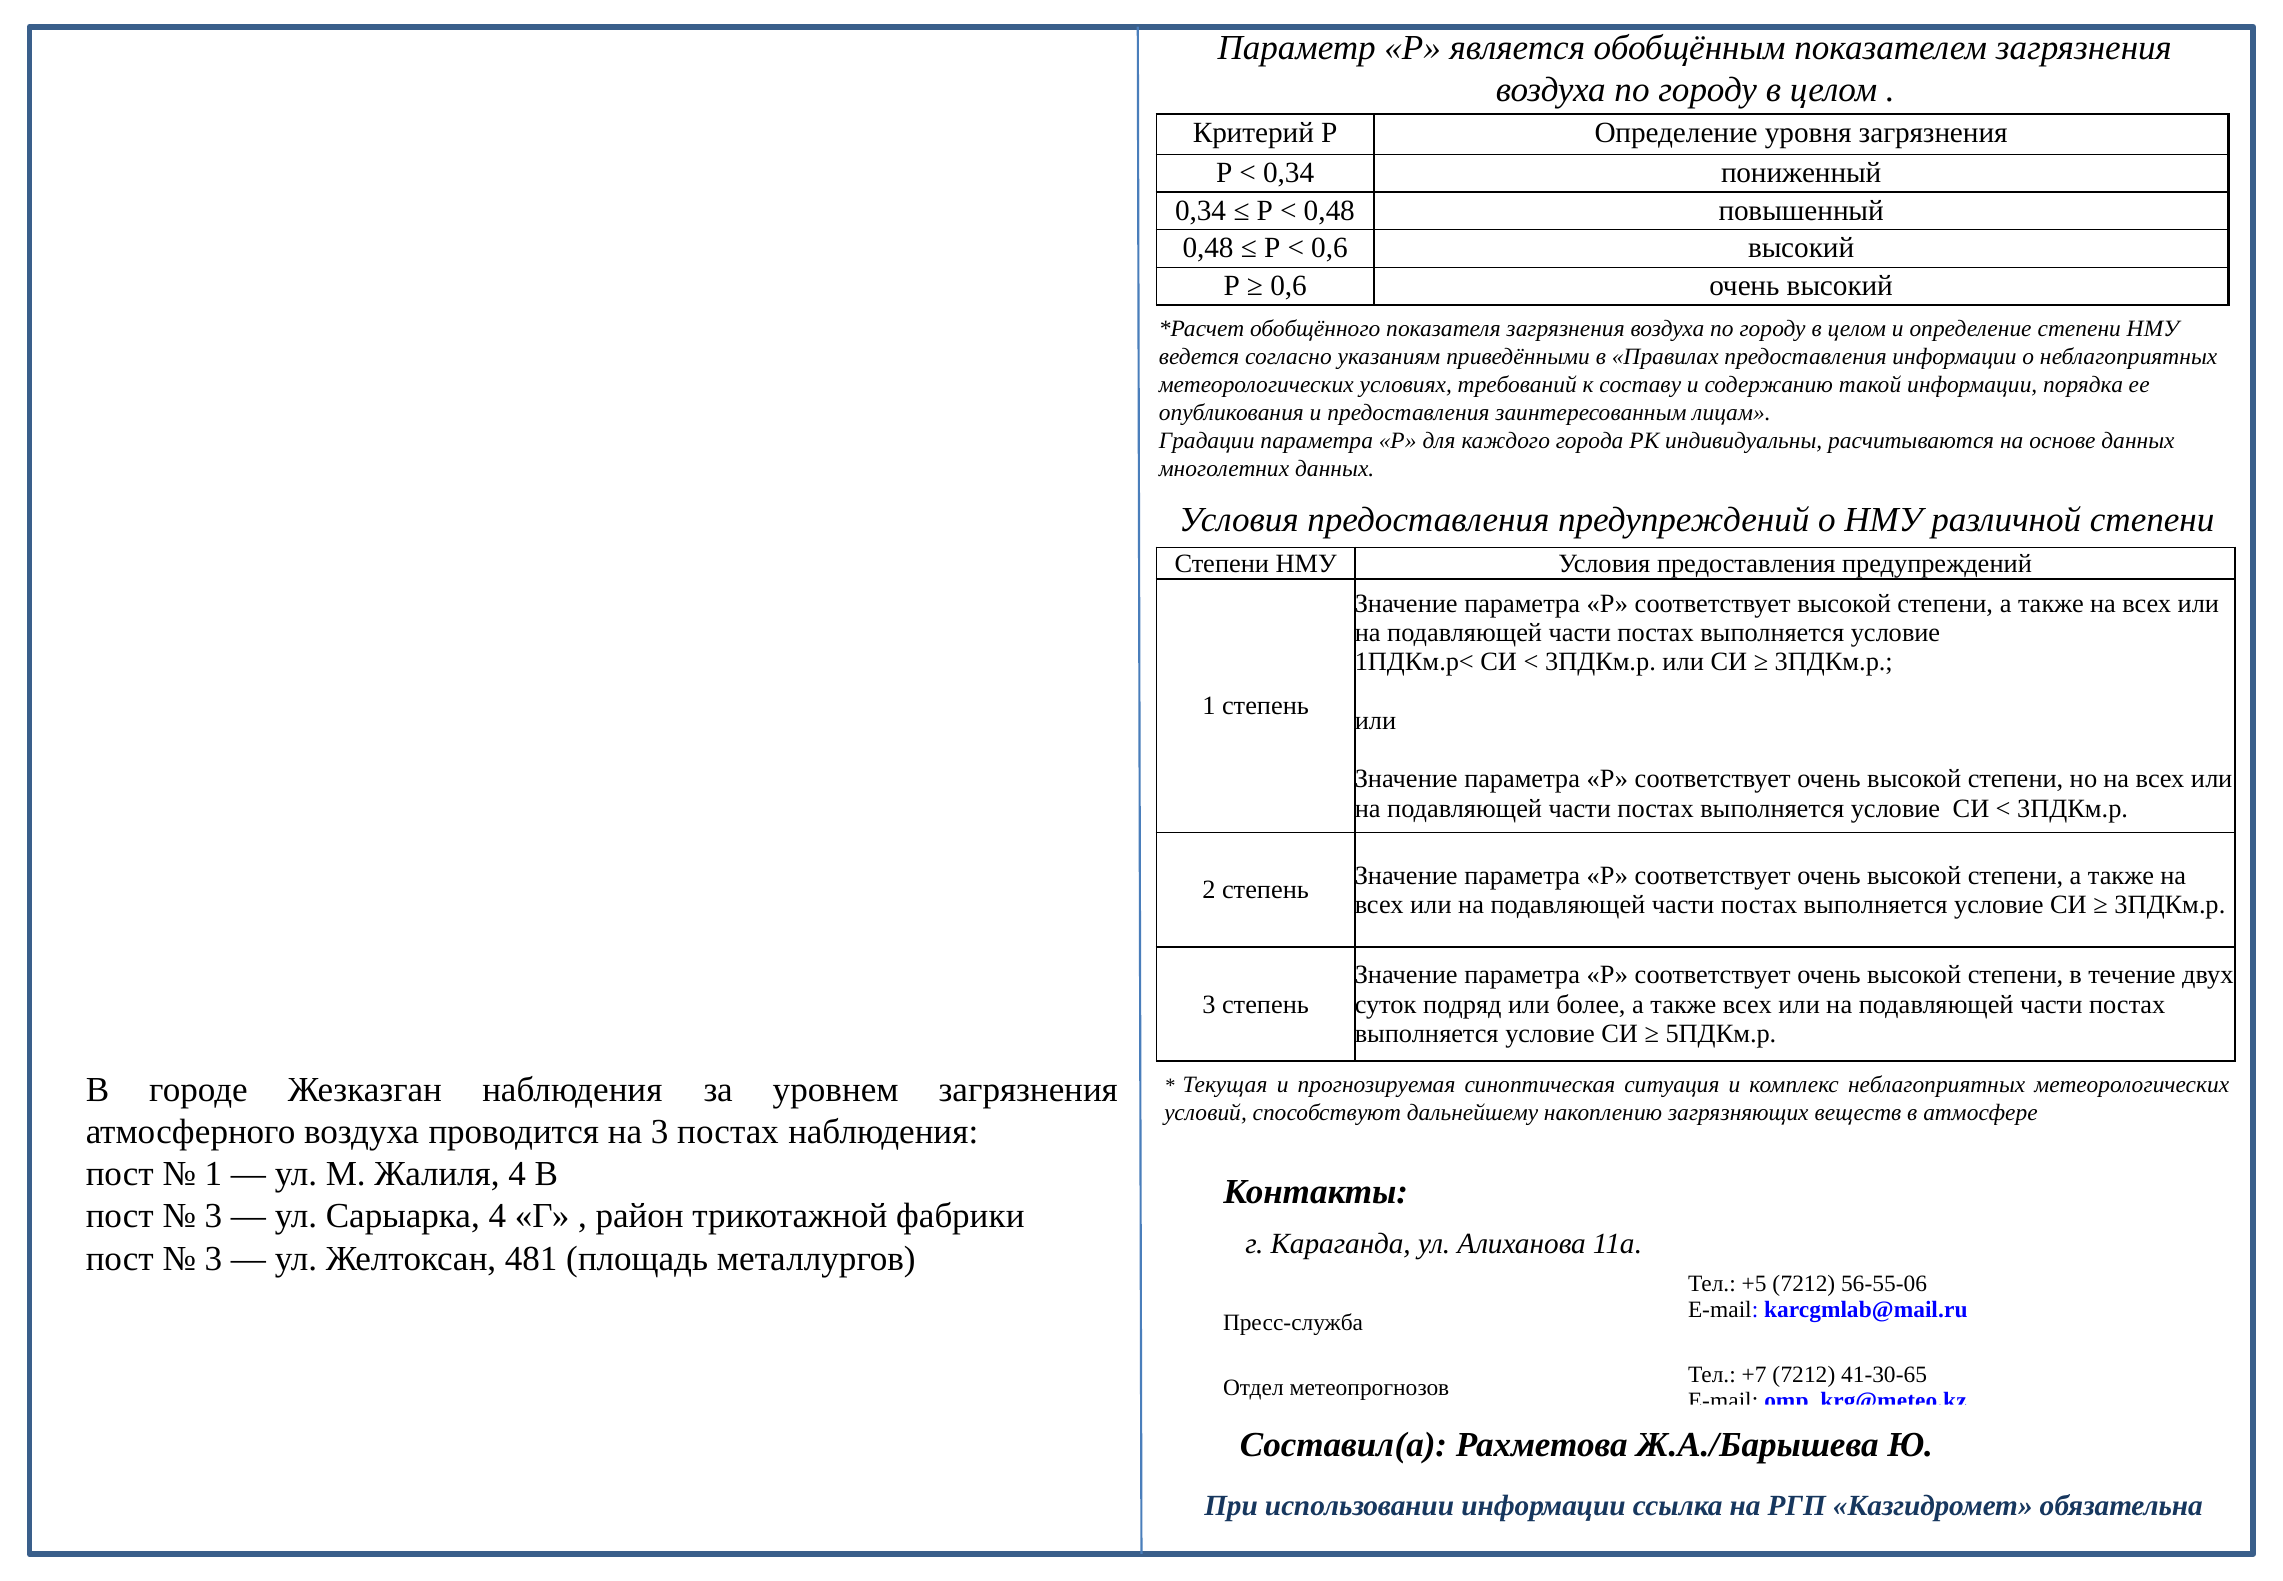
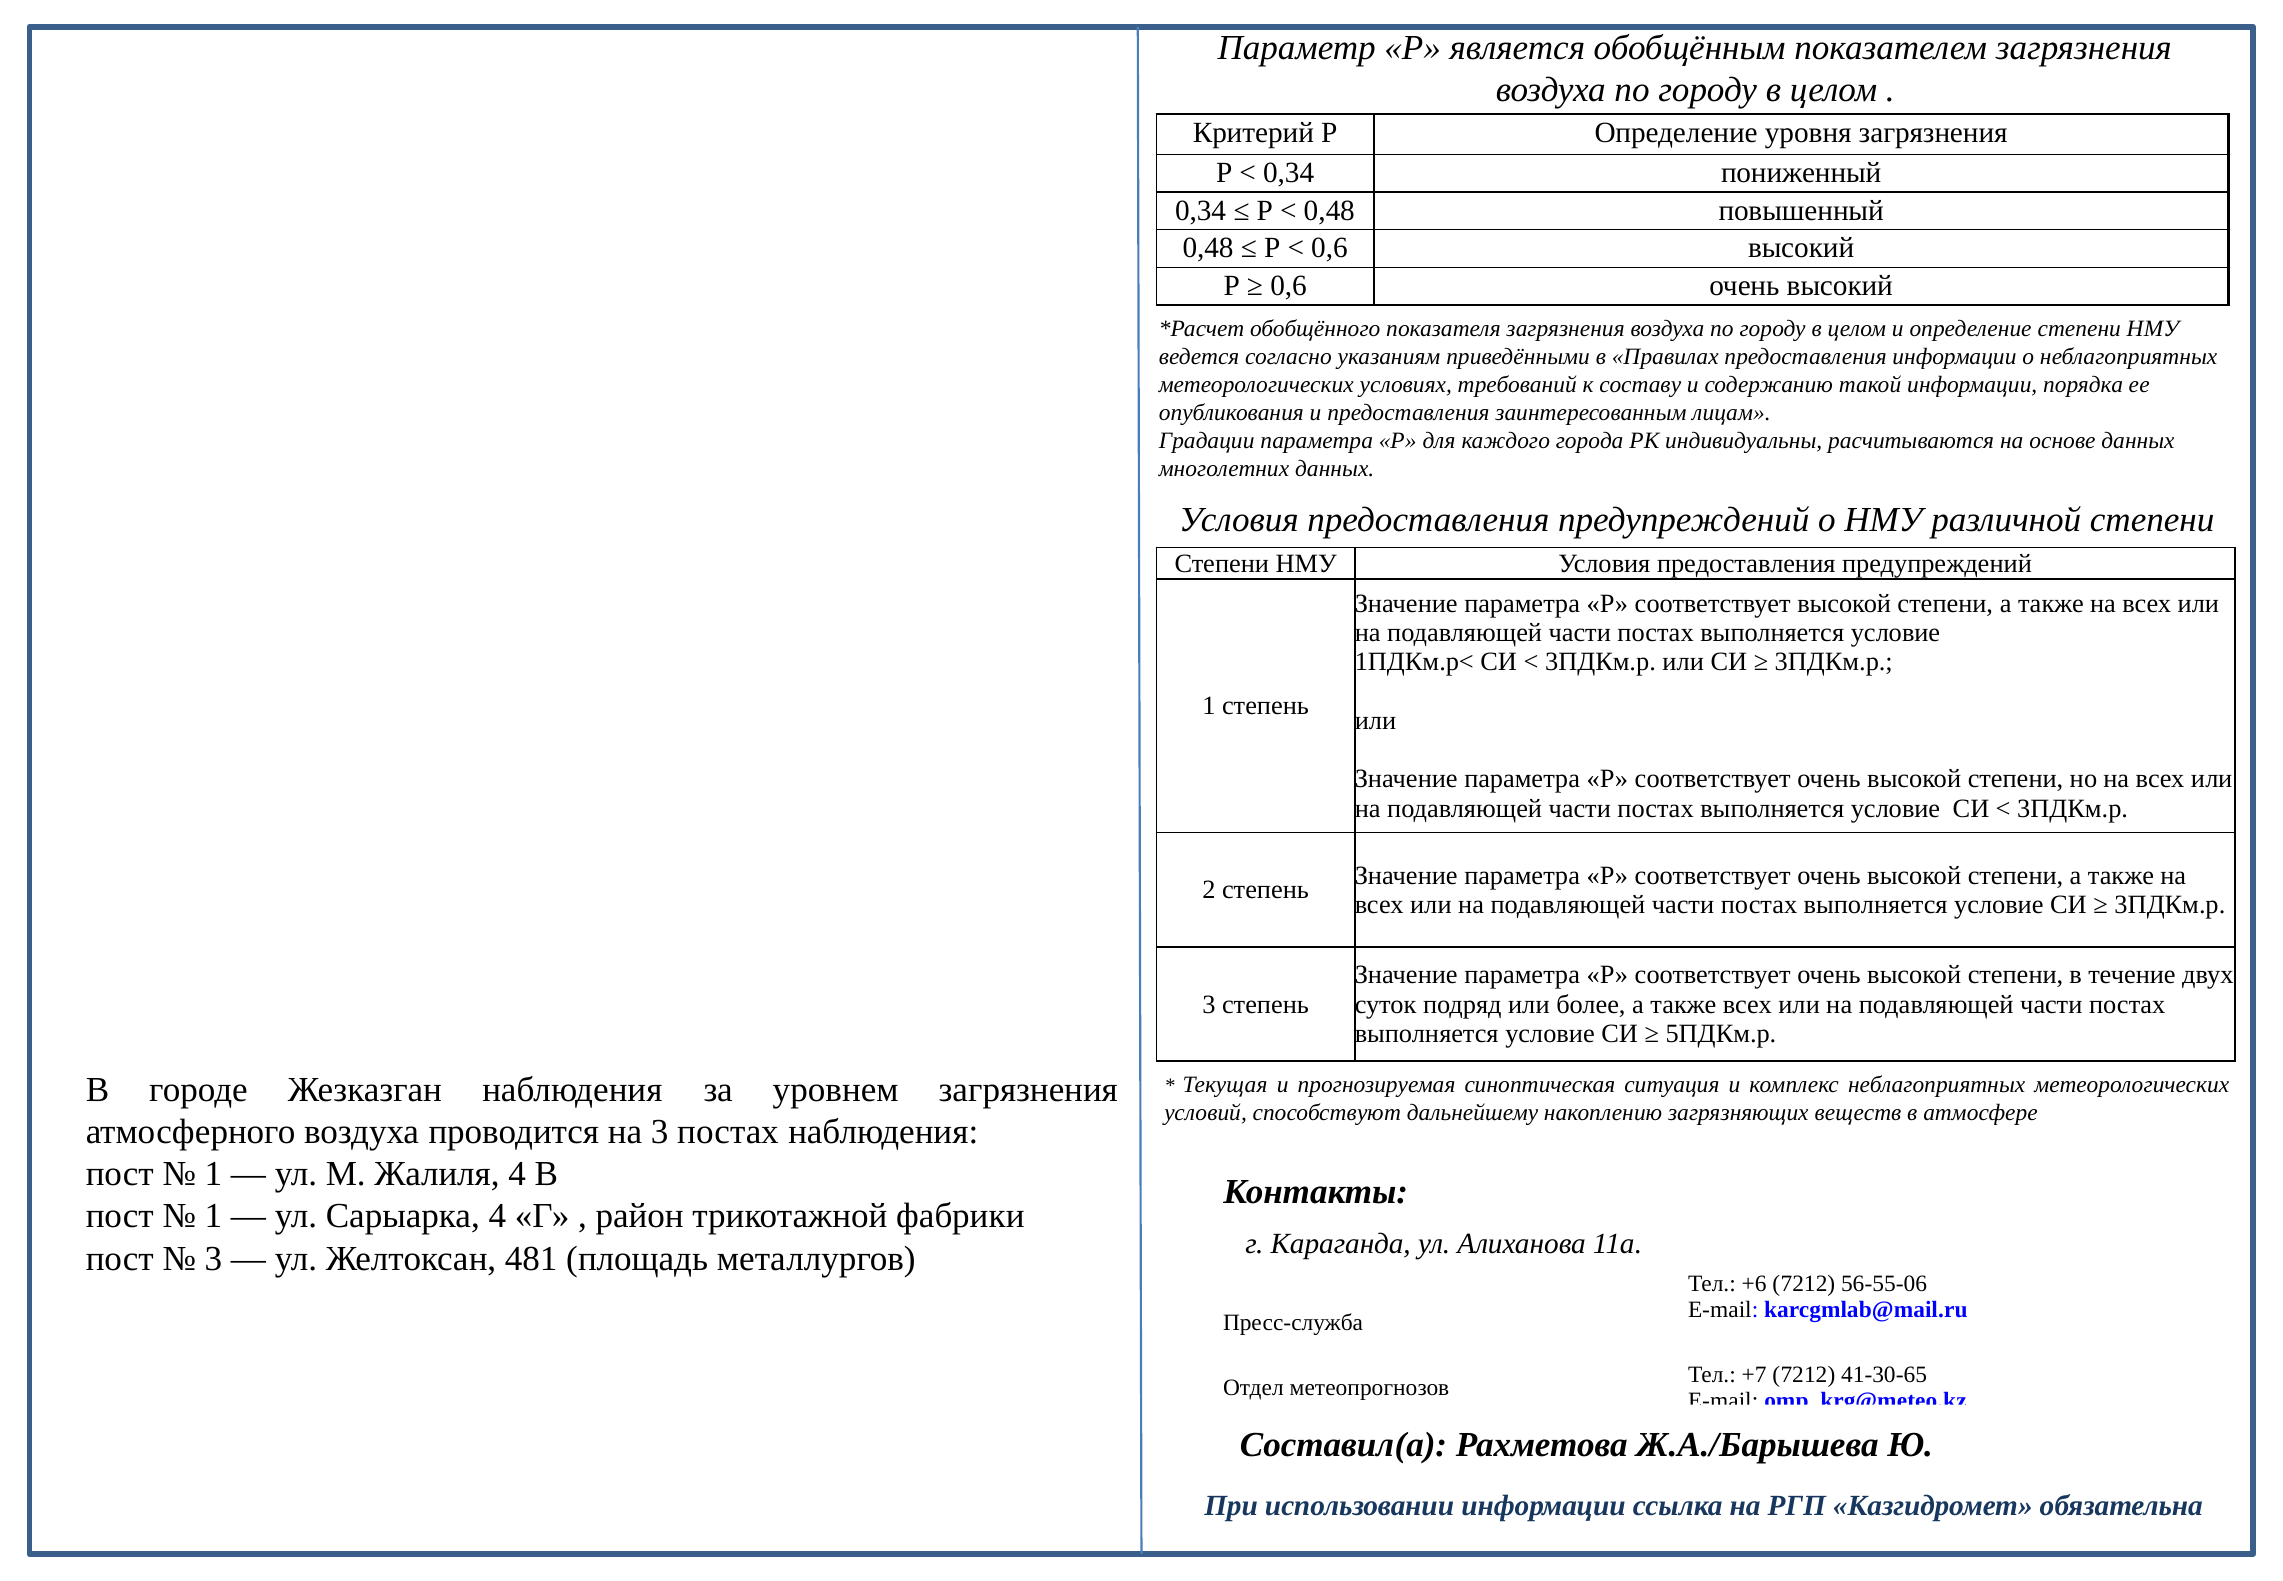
3 at (213, 1216): 3 -> 1
+5: +5 -> +6
